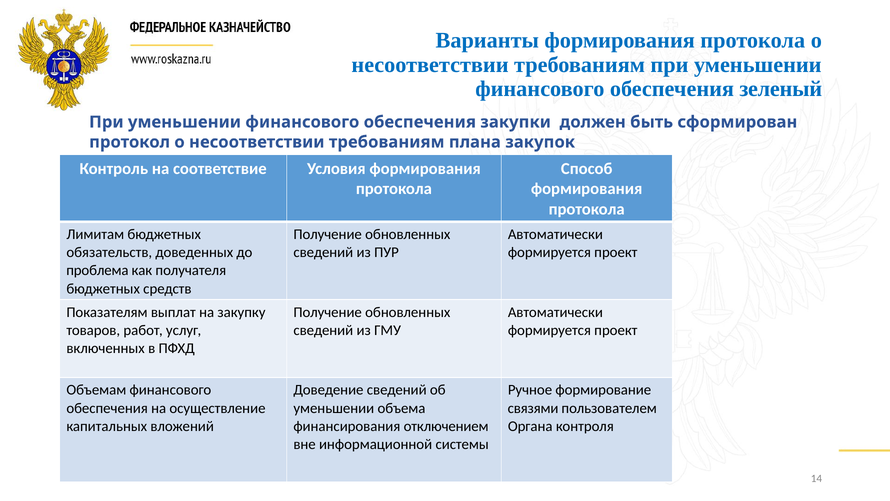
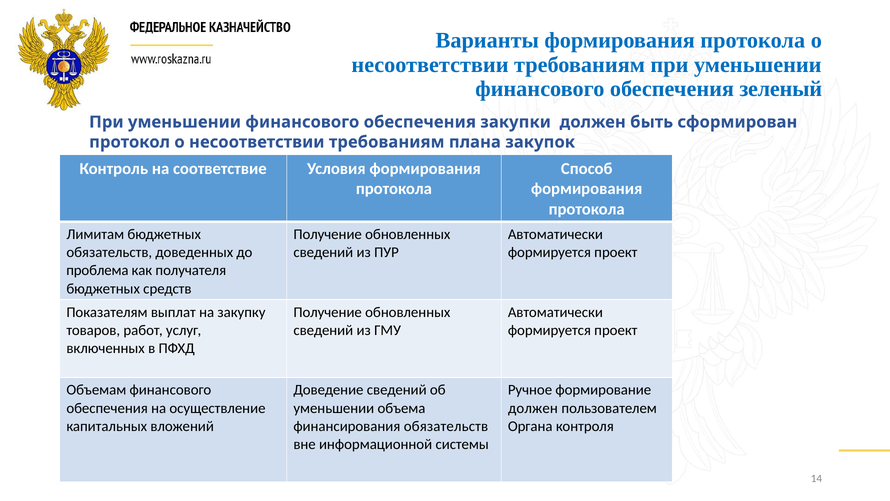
связями at (533, 408): связями -> должен
финансирования отключением: отключением -> обязательств
